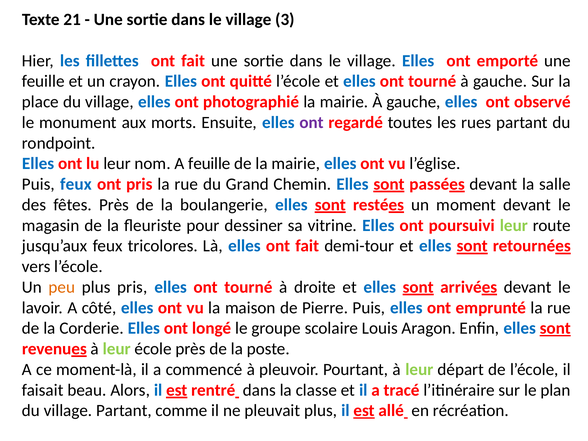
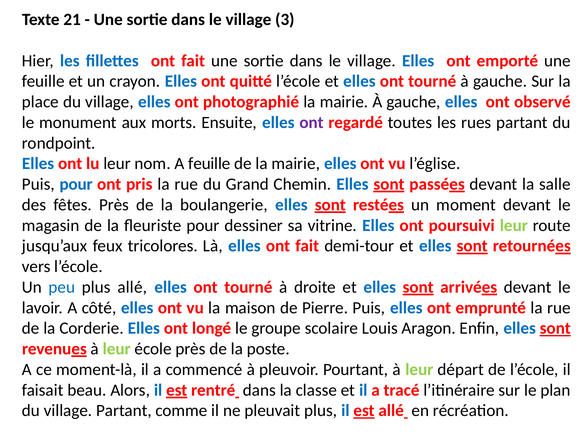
Puis feux: feux -> pour
peu colour: orange -> blue
plus pris: pris -> allé
